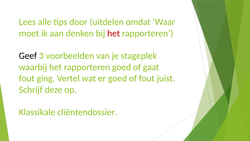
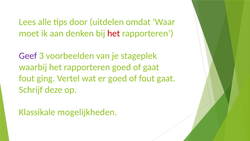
Geef colour: black -> purple
fout juist: juist -> gaat
cliëntendossier: cliëntendossier -> mogelijkheden
